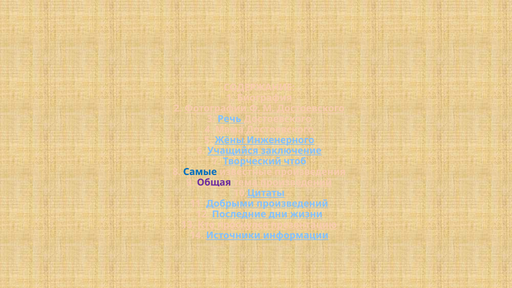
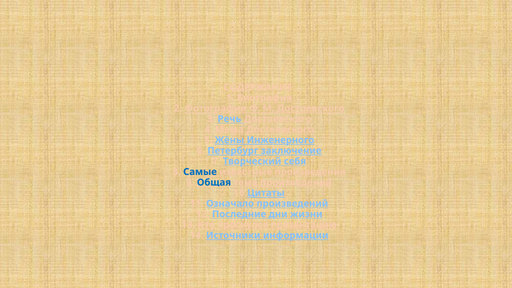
Учащийся: Учащийся -> Петербург
чтоб: чтоб -> себя
Общая colour: purple -> blue
Добрыми: Добрыми -> Означало
